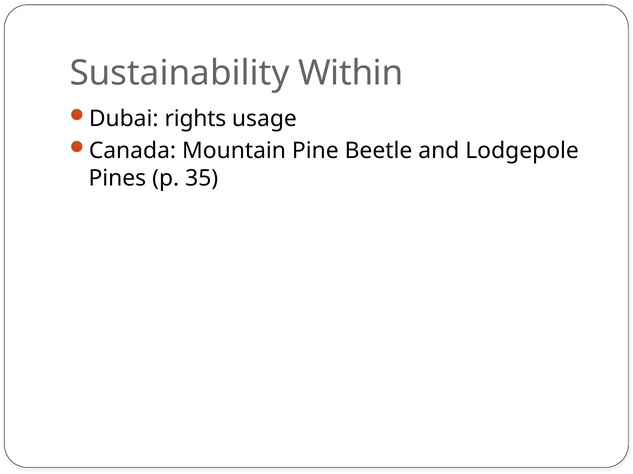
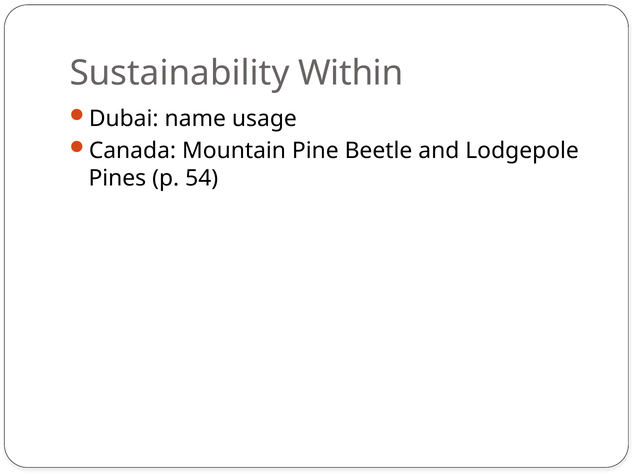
rights: rights -> name
35: 35 -> 54
